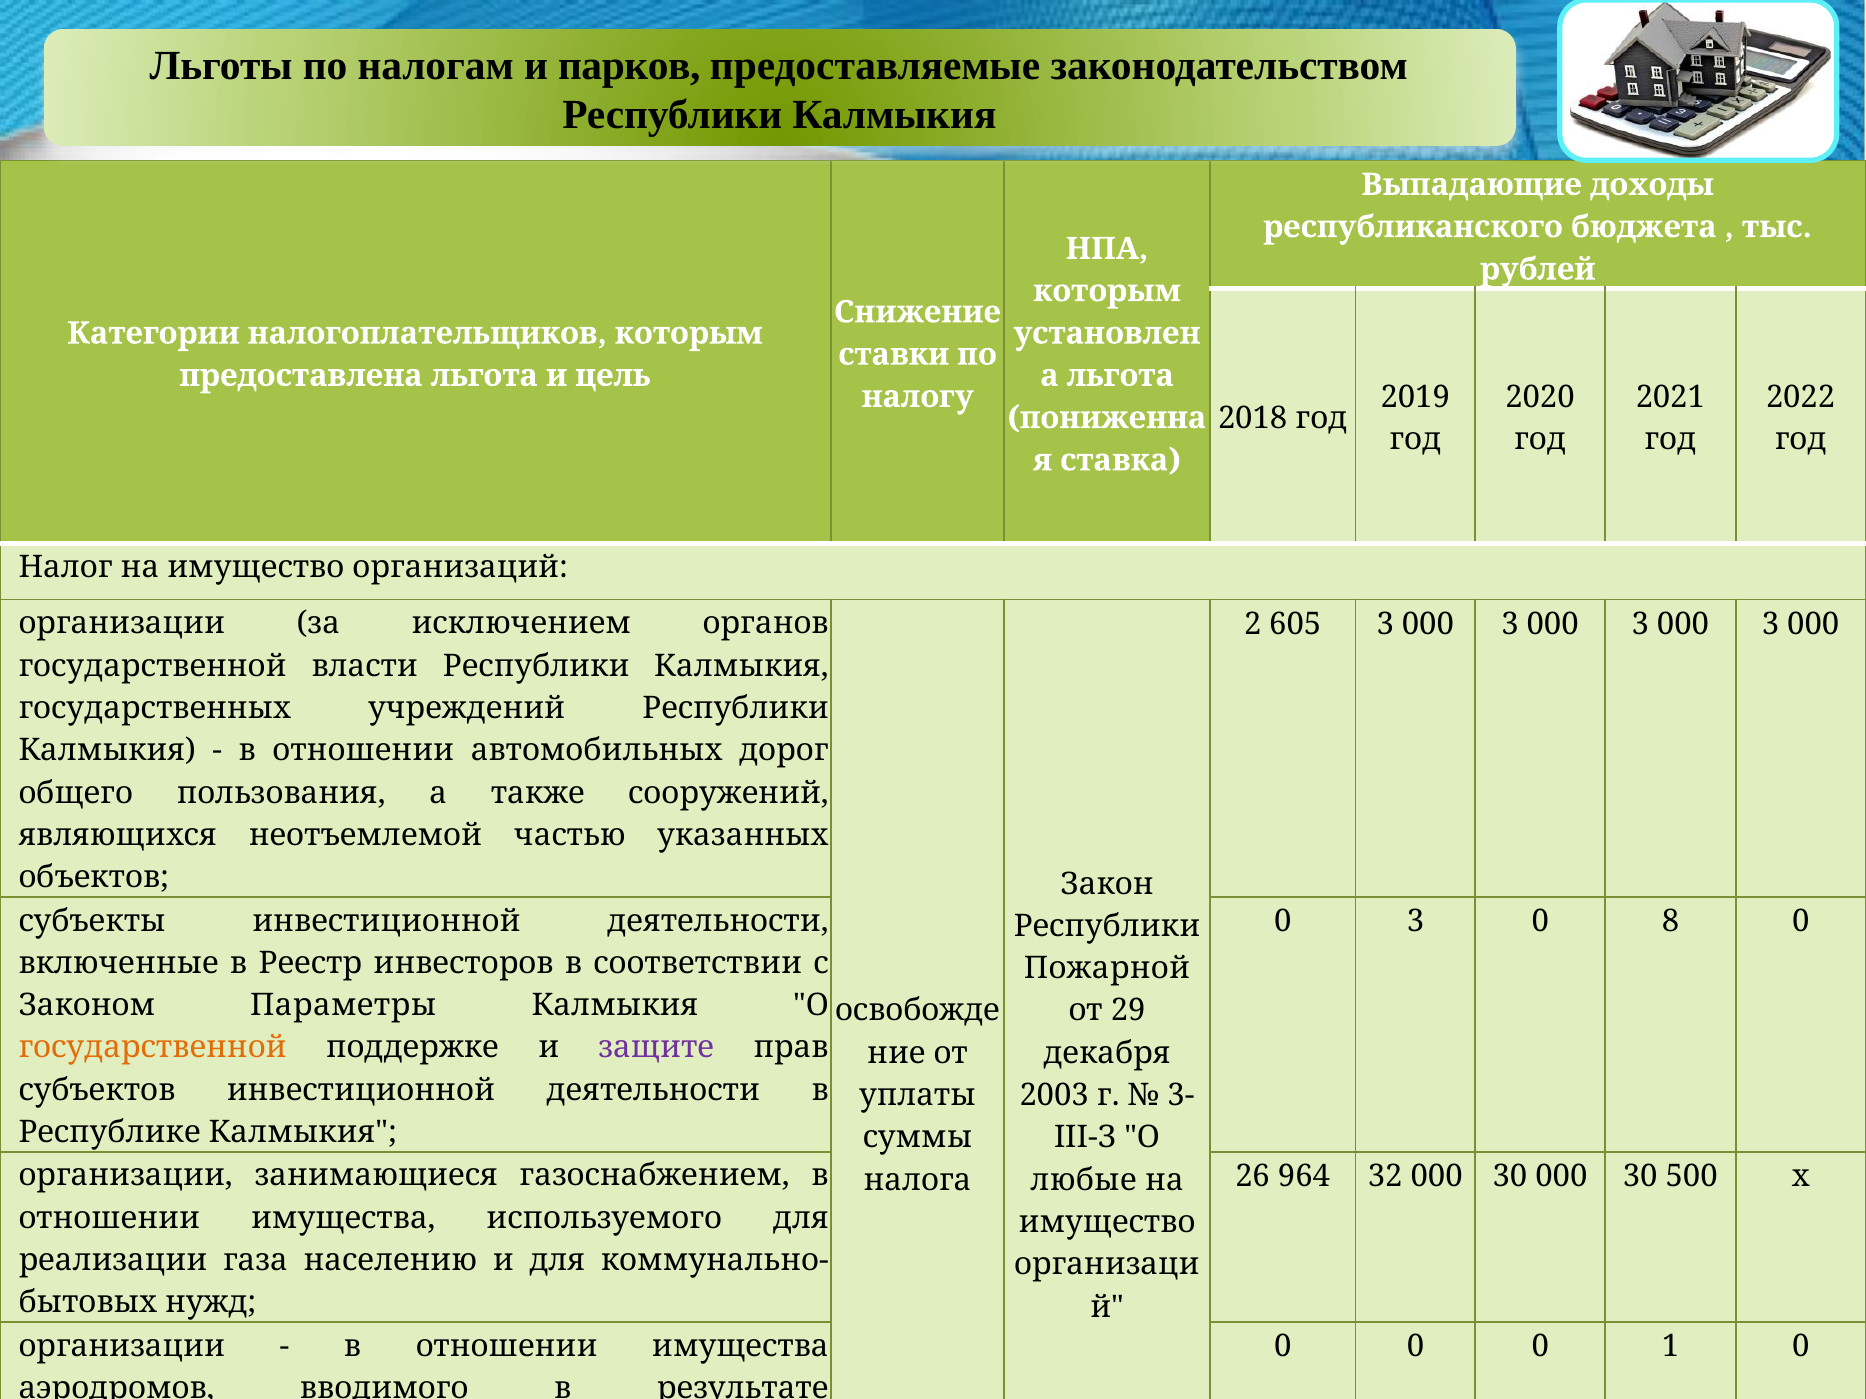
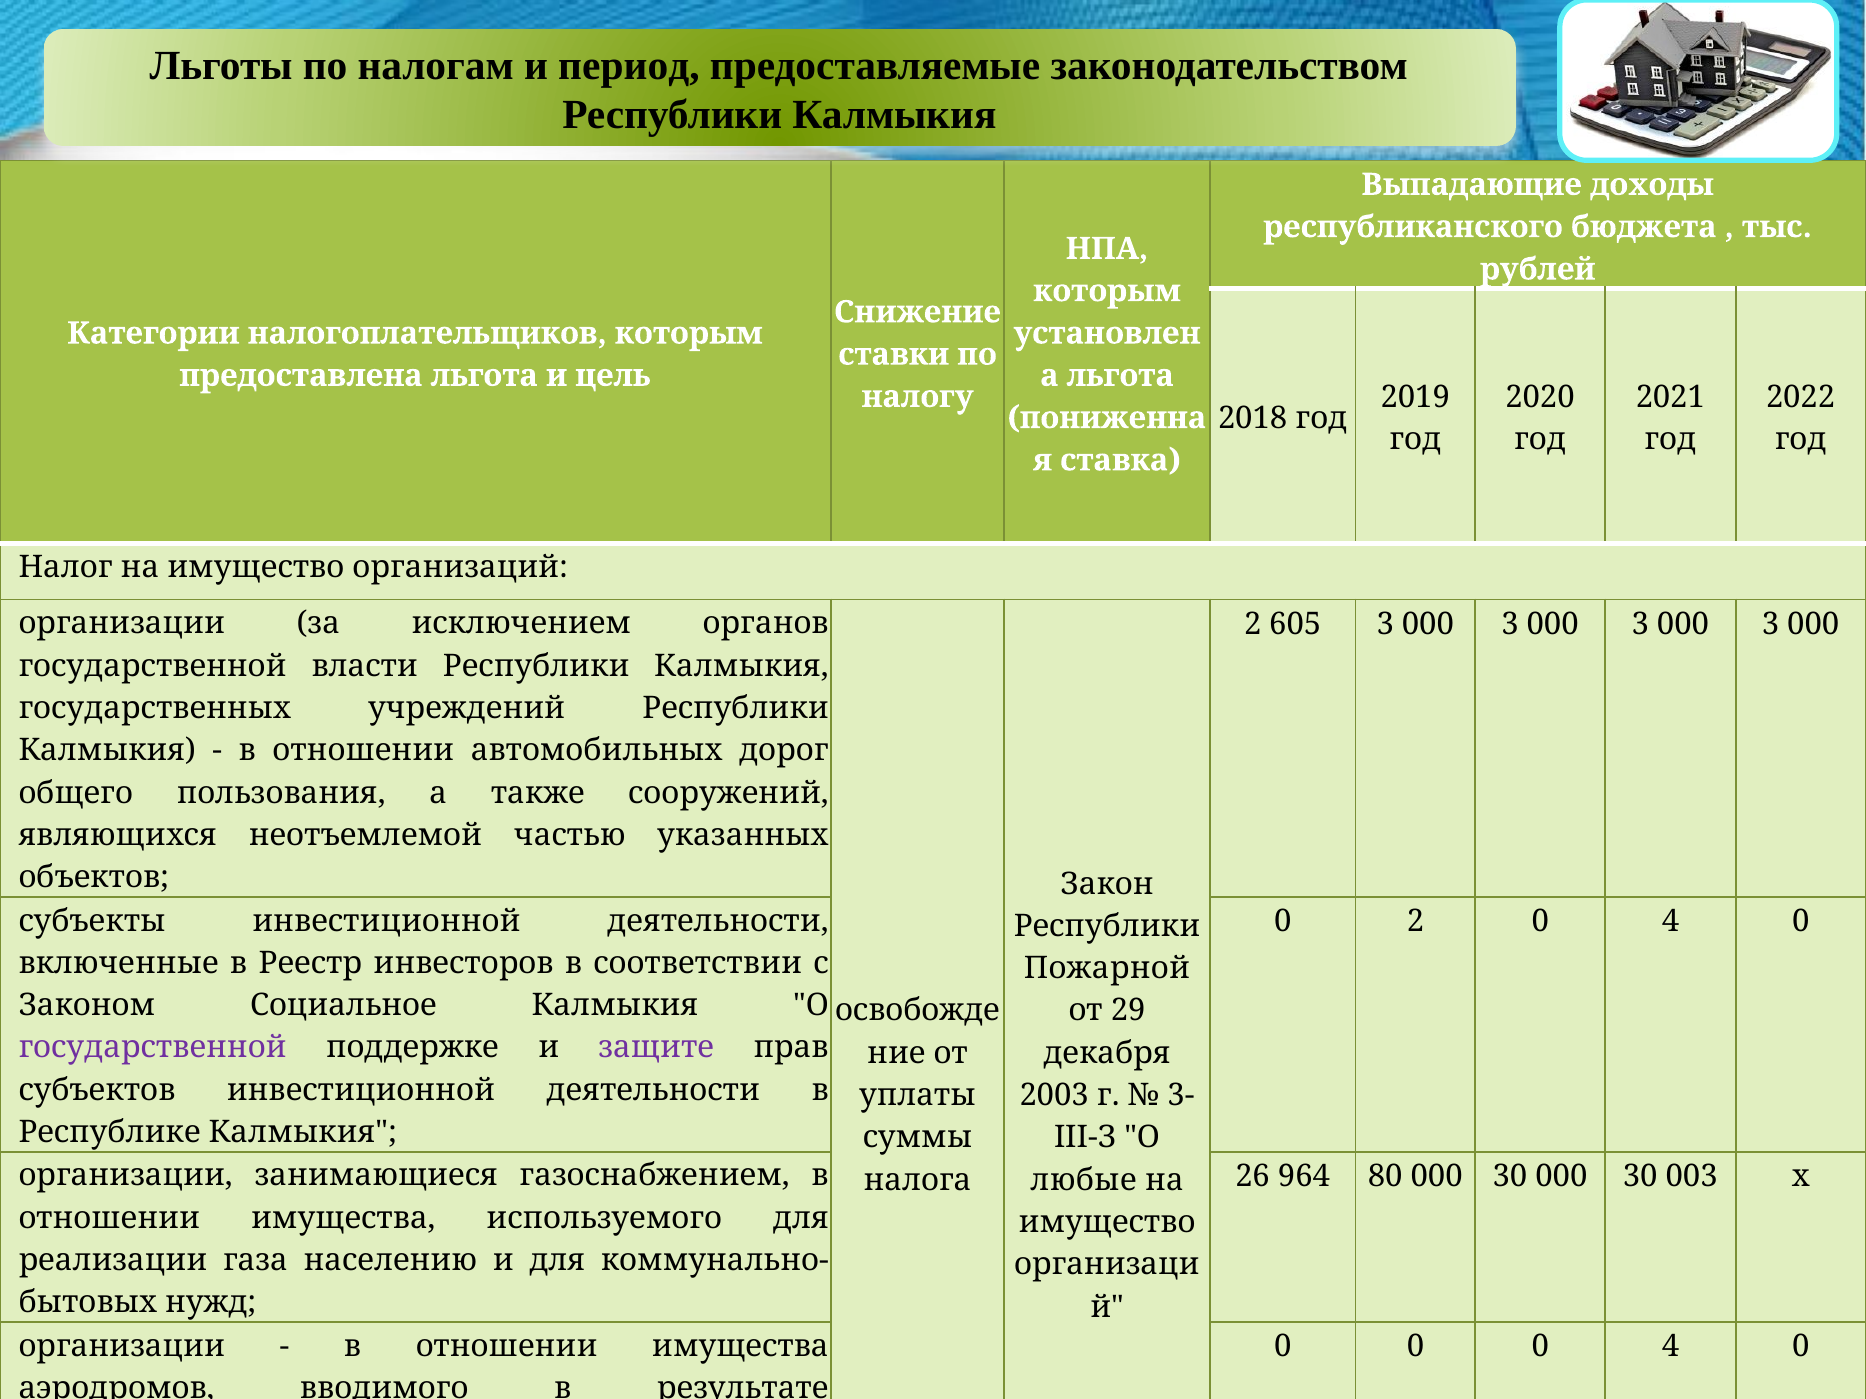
парков: парков -> период
0 3: 3 -> 2
8 at (1671, 922): 8 -> 4
Параметры: Параметры -> Социальное
государственной at (153, 1048) colour: orange -> purple
32: 32 -> 80
500: 500 -> 003
0 0 1: 1 -> 4
